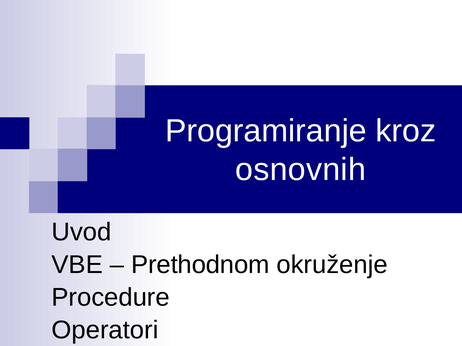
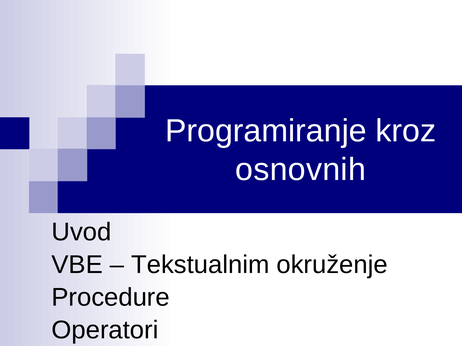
Prethodnom: Prethodnom -> Tekstualnim
